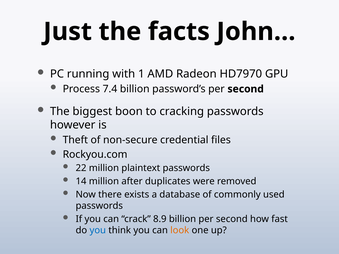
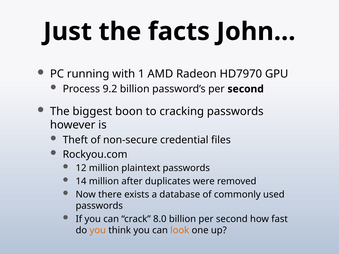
7.4: 7.4 -> 9.2
22: 22 -> 12
8.9: 8.9 -> 8.0
you at (98, 230) colour: blue -> orange
